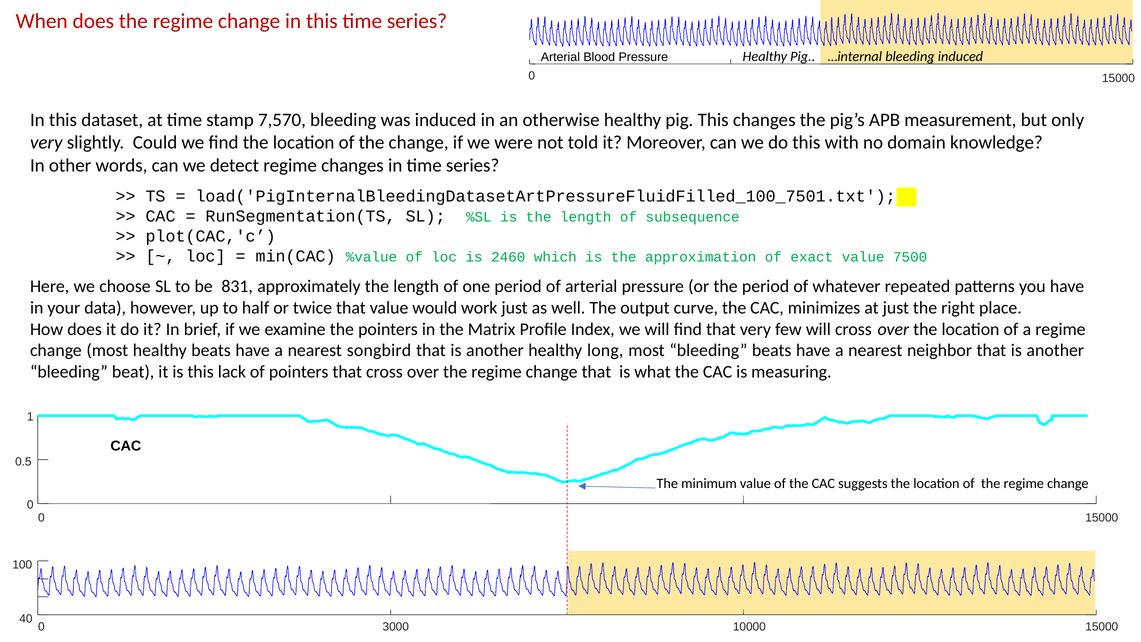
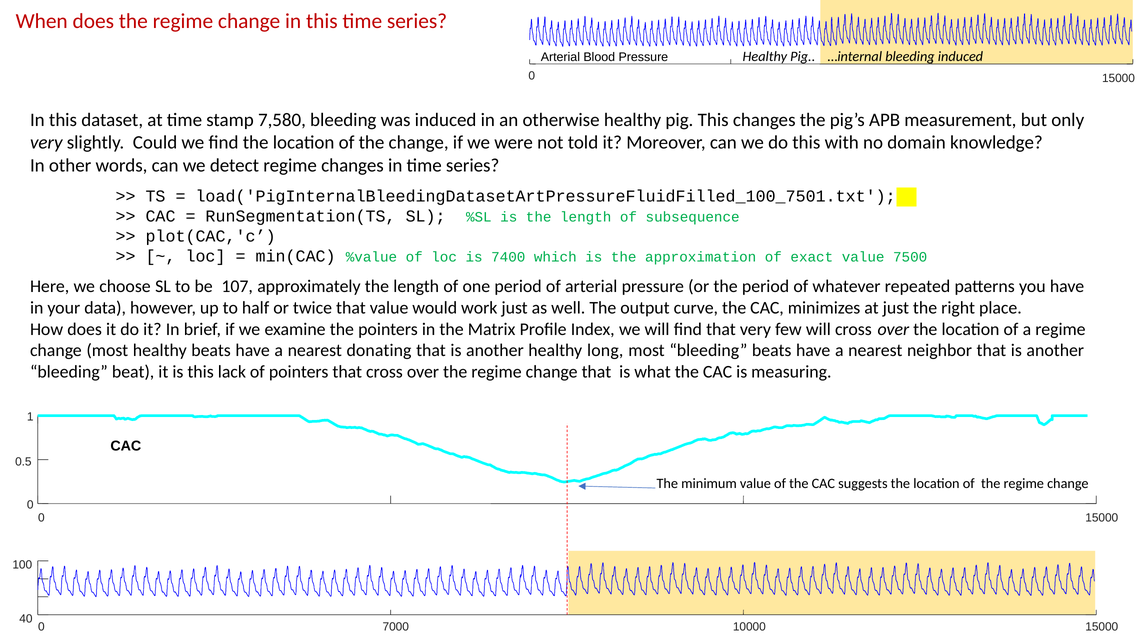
7,570: 7,570 -> 7,580
2460: 2460 -> 7400
831: 831 -> 107
songbird: songbird -> donating
3000: 3000 -> 7000
